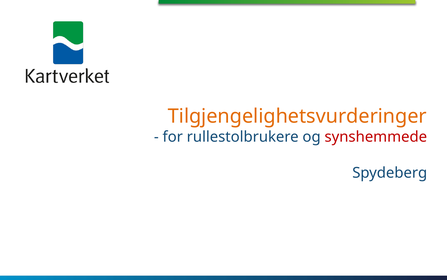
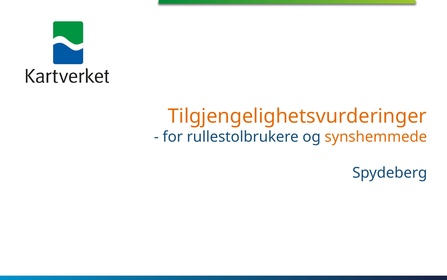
synshemmede colour: red -> orange
